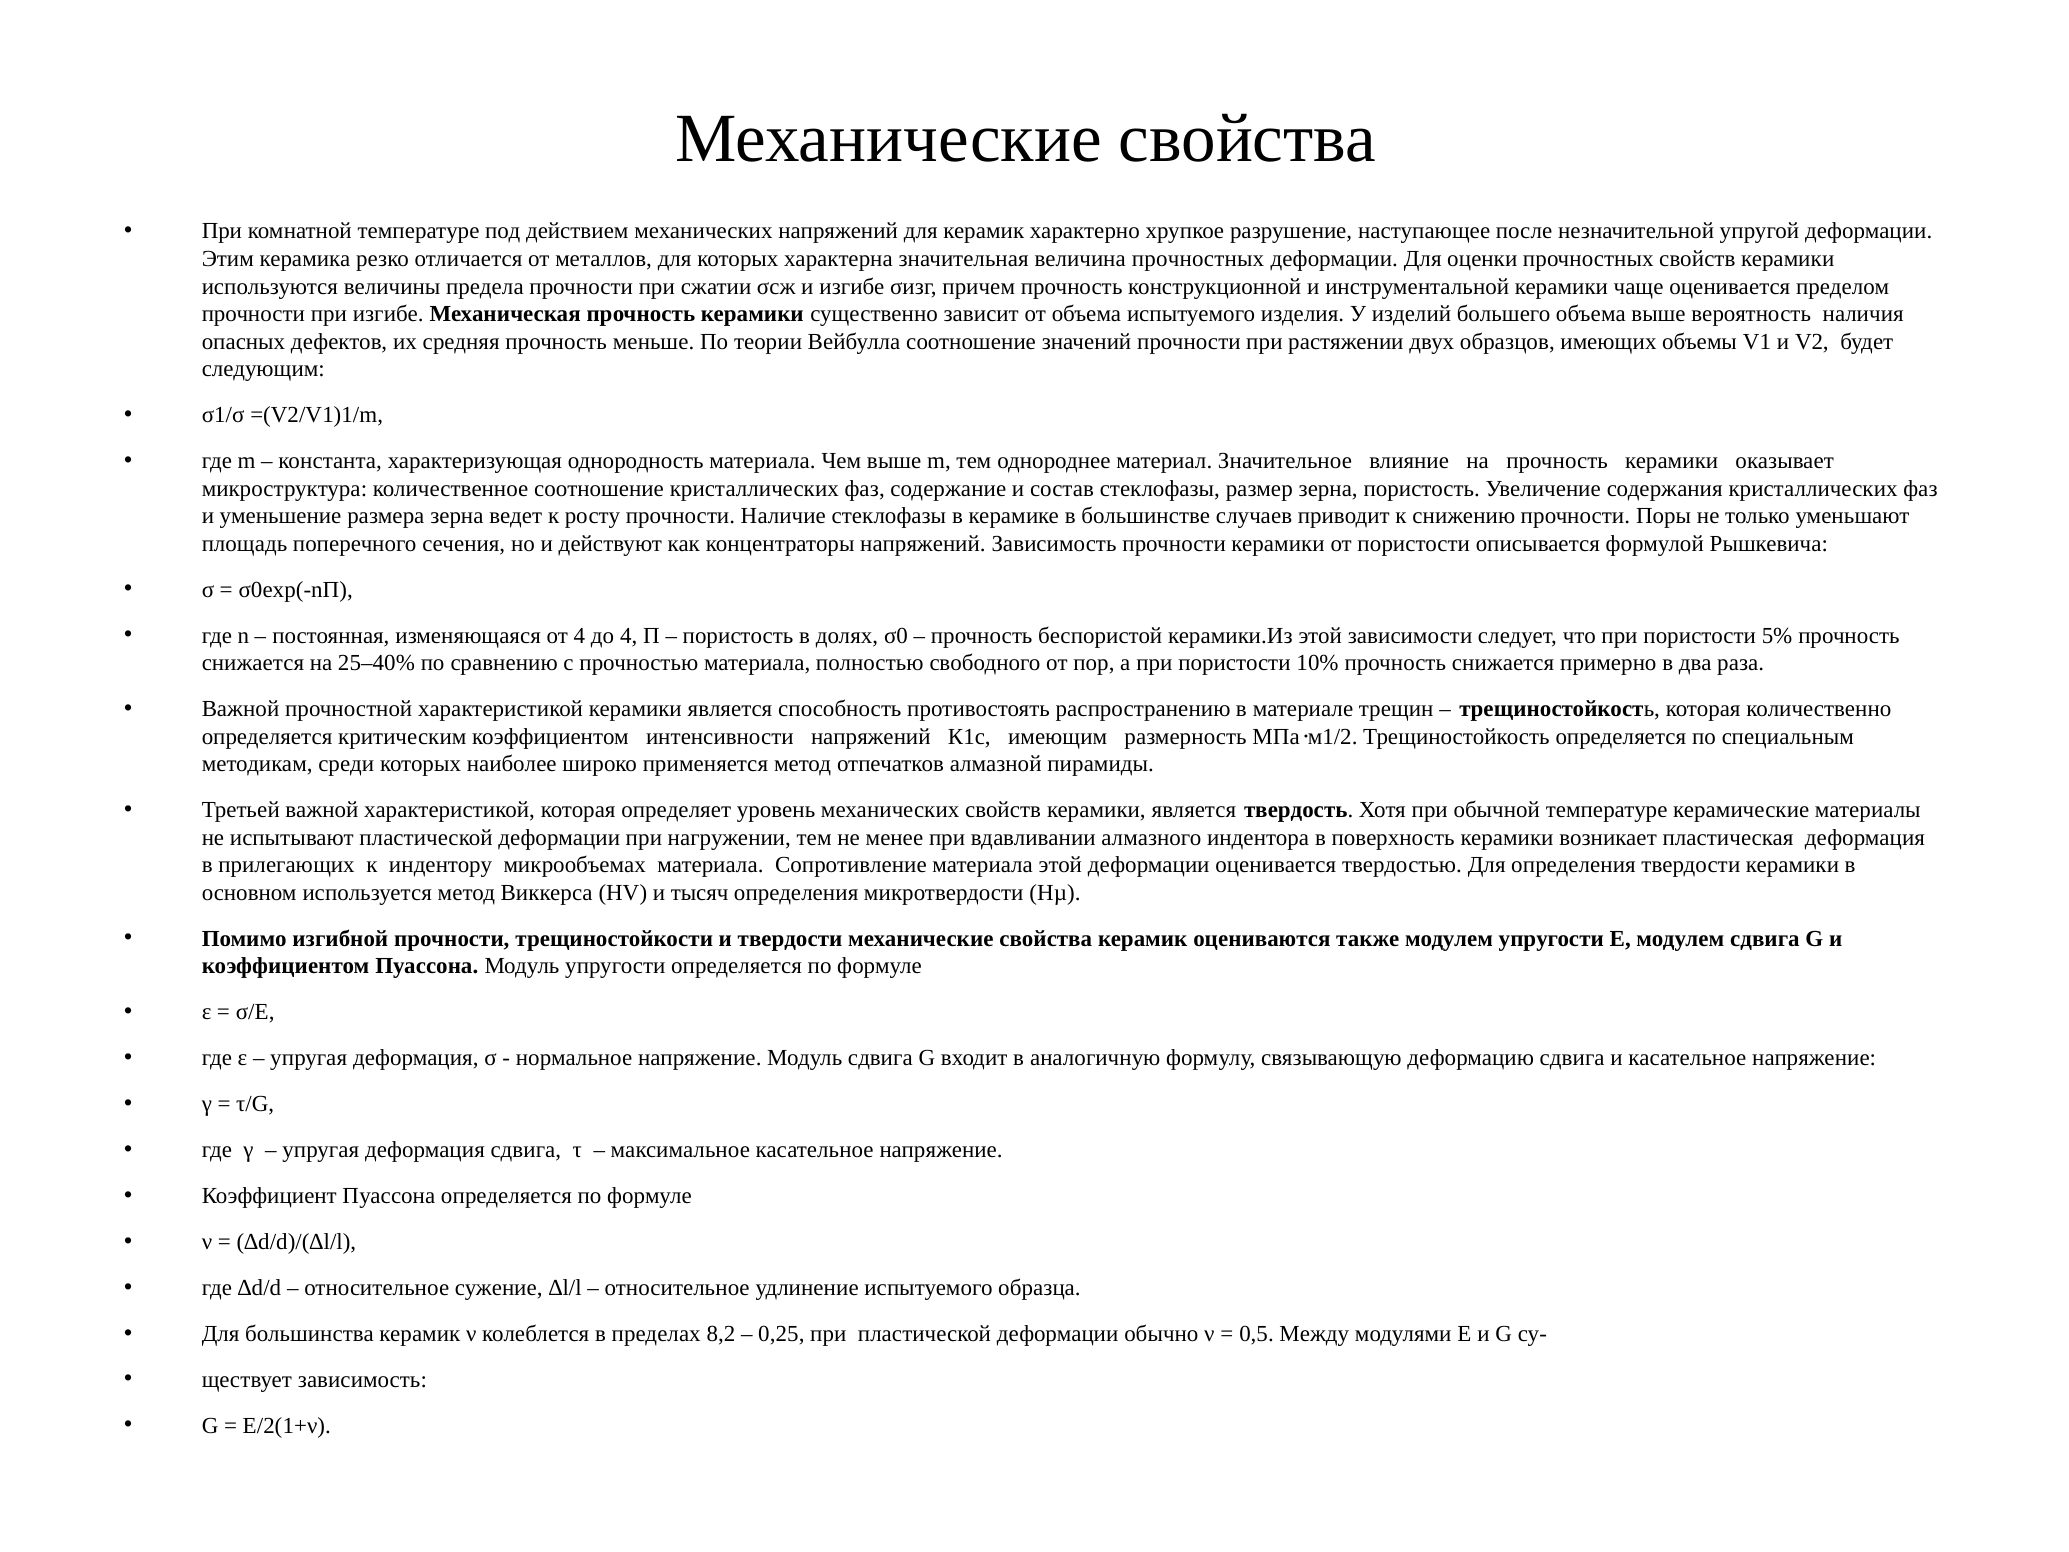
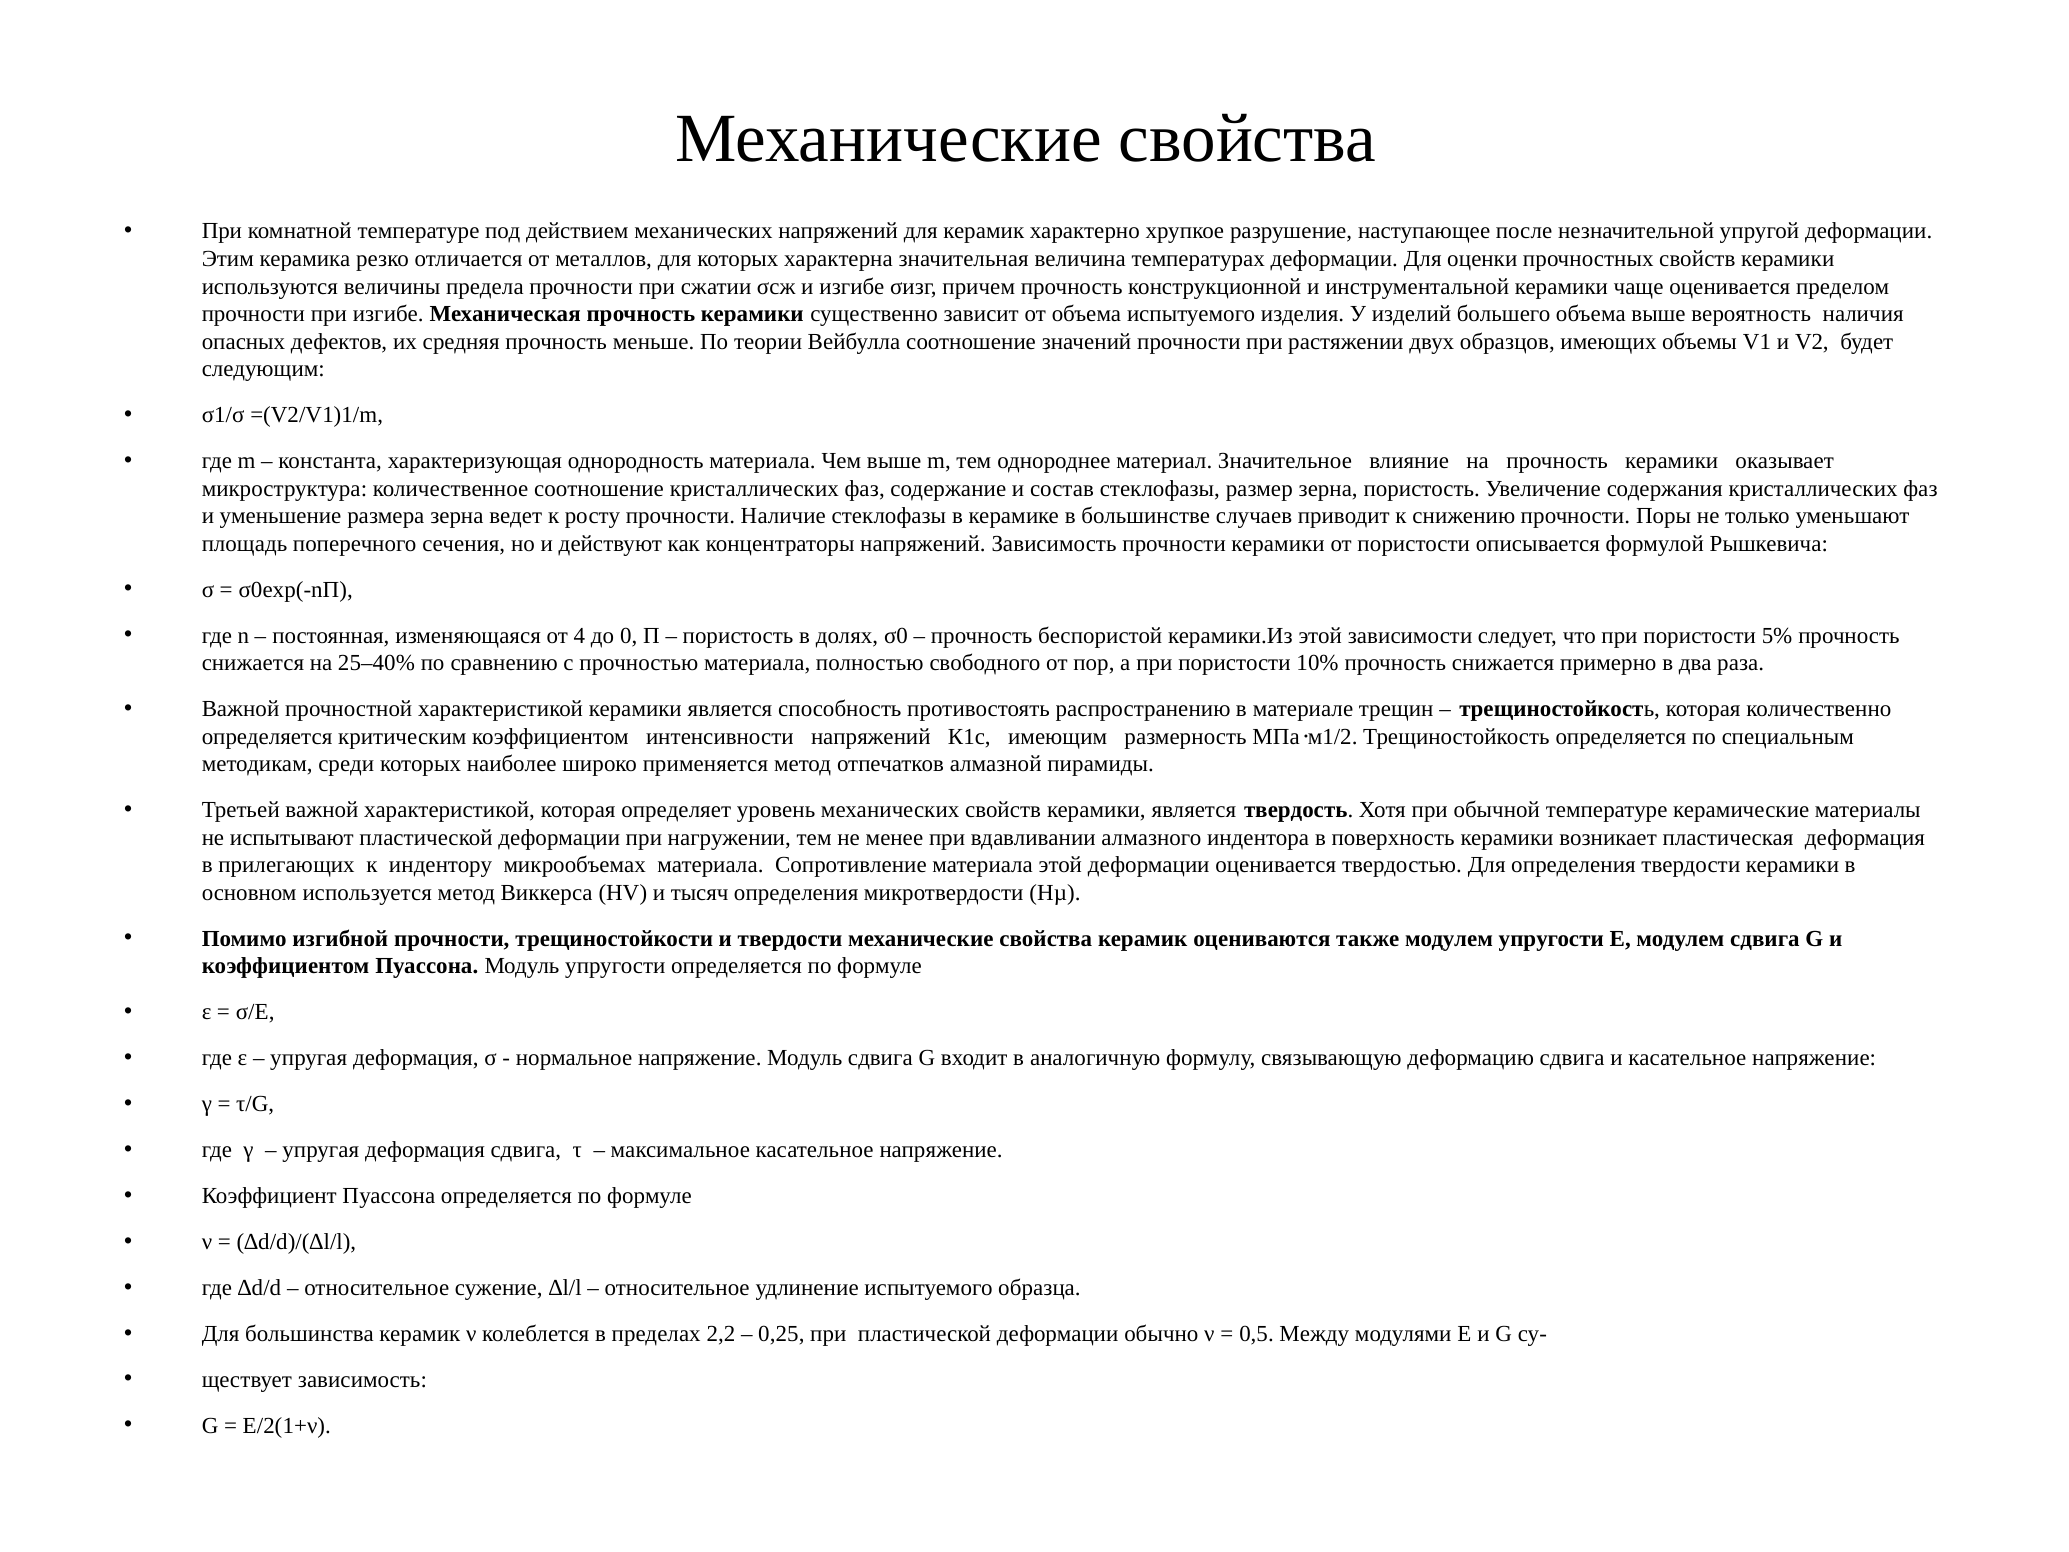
величина прочностных: прочностных -> температурах
до 4: 4 -> 0
8,2: 8,2 -> 2,2
